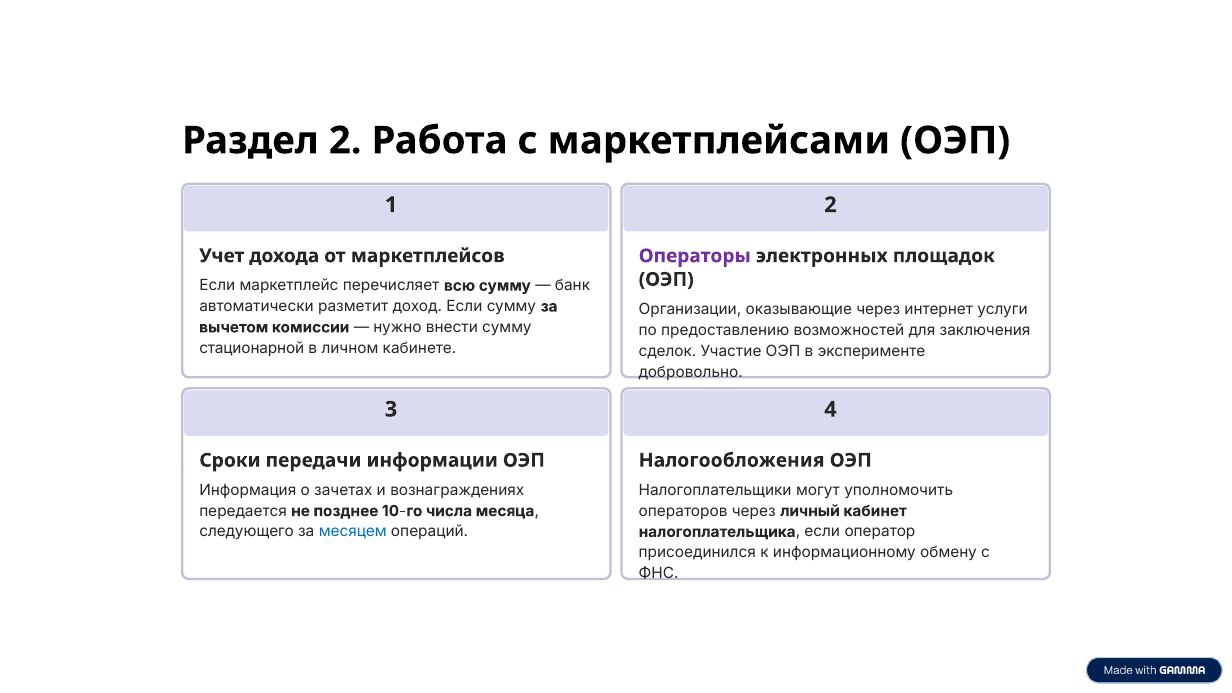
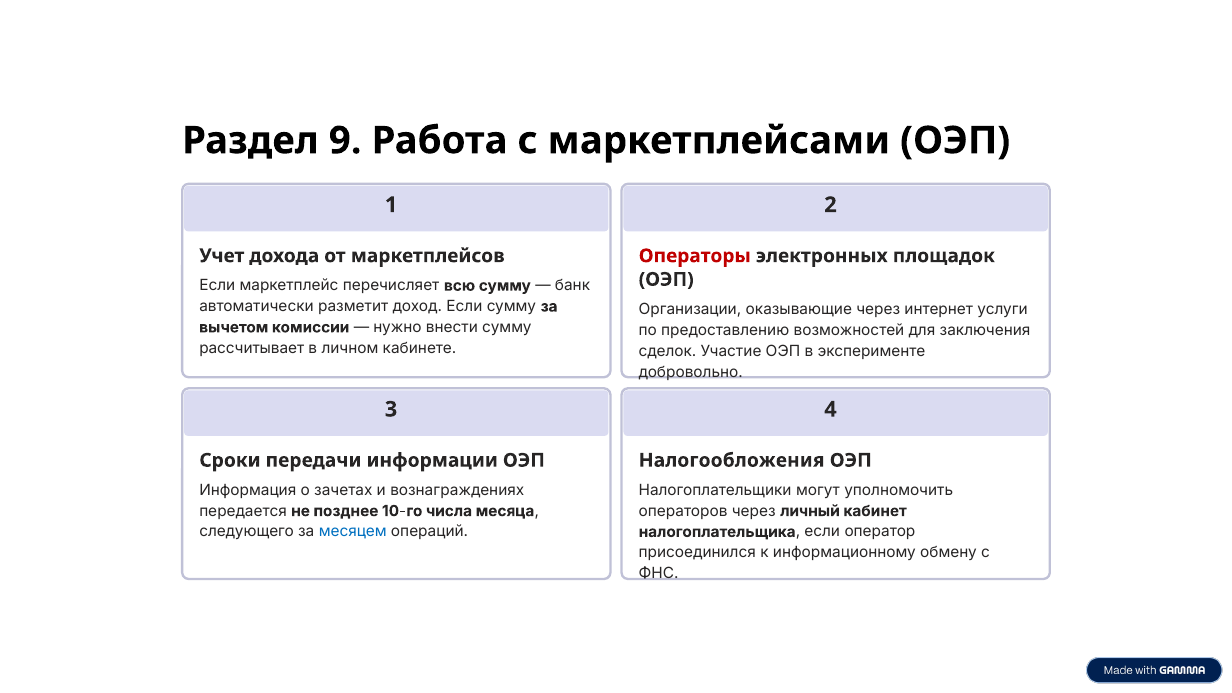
Раздел 2: 2 -> 9
Операторы colour: purple -> red
стационарной: стационарной -> рассчитывает
